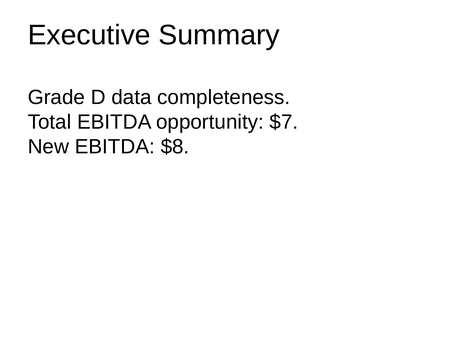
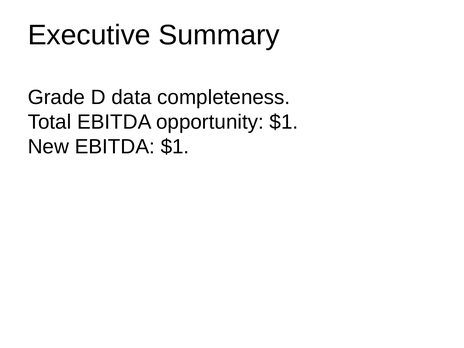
opportunity $7: $7 -> $1
EBITDA $8: $8 -> $1
